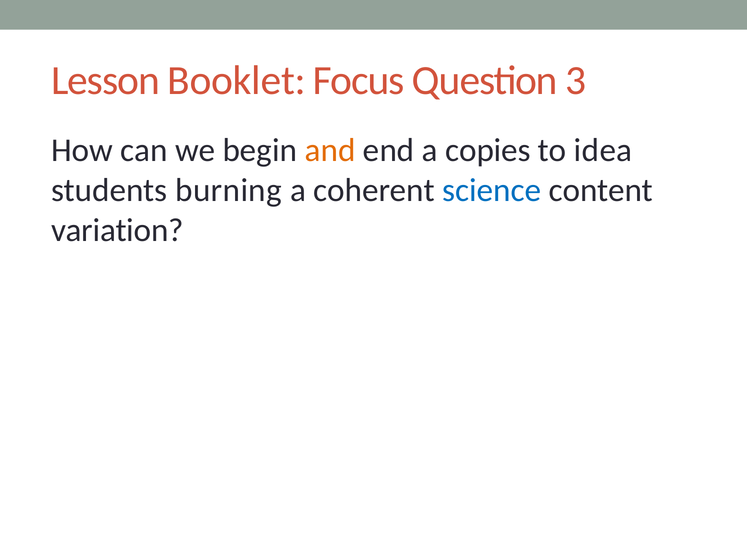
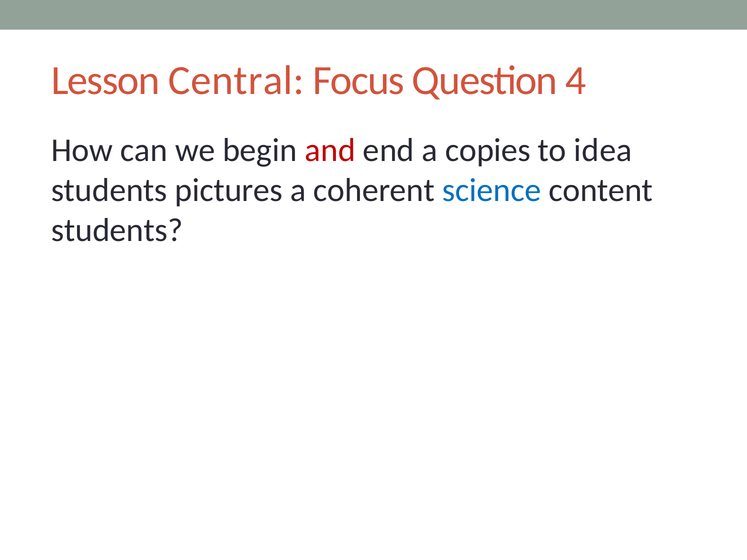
Booklet: Booklet -> Central
3: 3 -> 4
and colour: orange -> red
burning: burning -> pictures
variation at (117, 230): variation -> students
